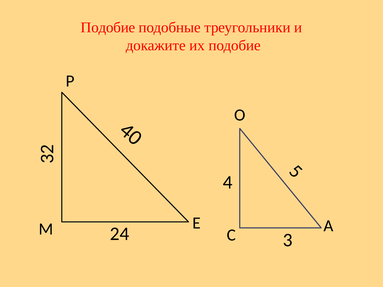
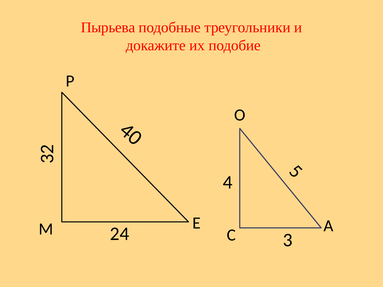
Подобие at (108, 28): Подобие -> Пырьева
